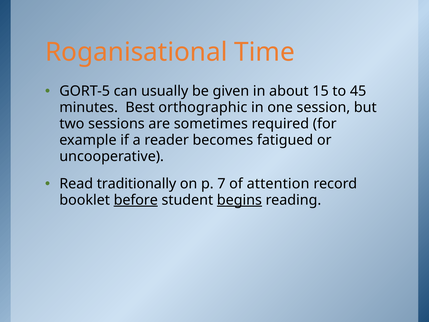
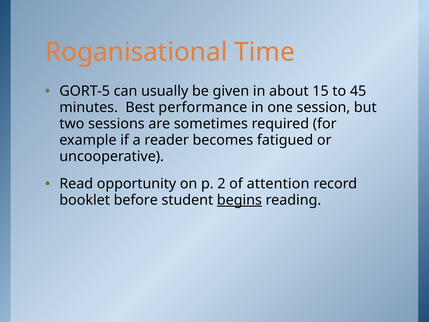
orthographic: orthographic -> performance
traditionally: traditionally -> opportunity
7: 7 -> 2
before underline: present -> none
